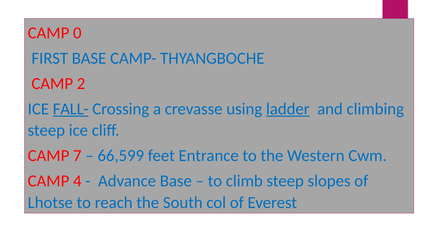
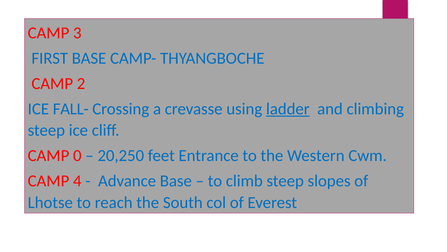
0: 0 -> 3
FALL- underline: present -> none
7: 7 -> 0
66,599: 66,599 -> 20,250
